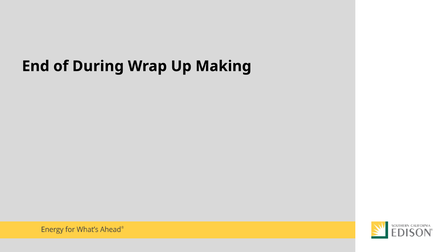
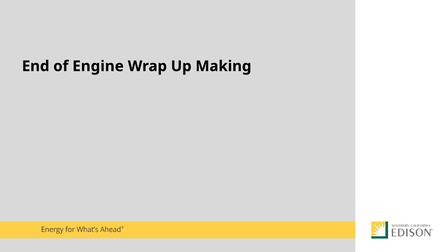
During: During -> Engine
